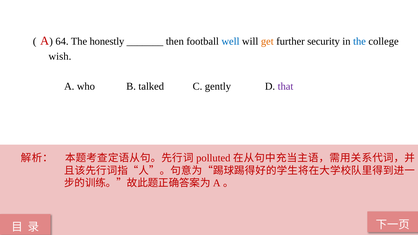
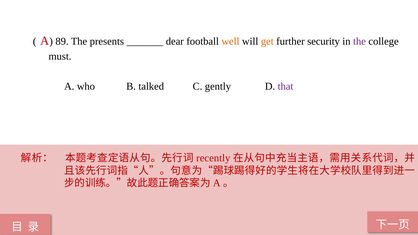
64: 64 -> 89
honestly: honestly -> presents
then: then -> dear
well colour: blue -> orange
the at (360, 41) colour: blue -> purple
wish: wish -> must
polluted: polluted -> recently
